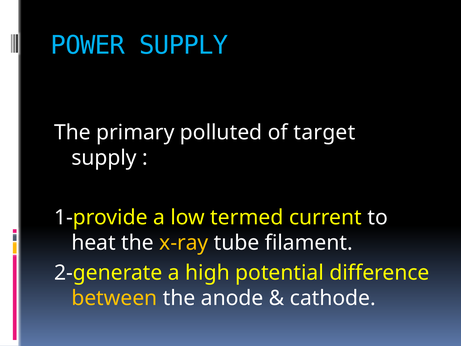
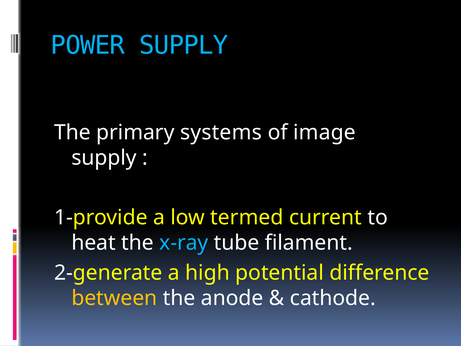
polluted: polluted -> systems
target: target -> image
x-ray colour: yellow -> light blue
